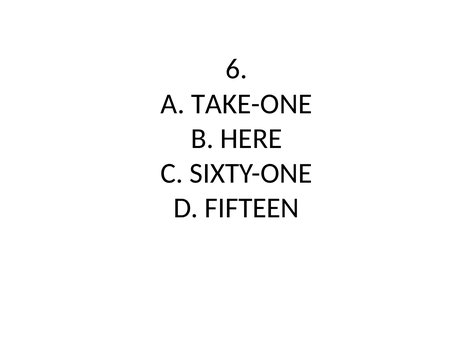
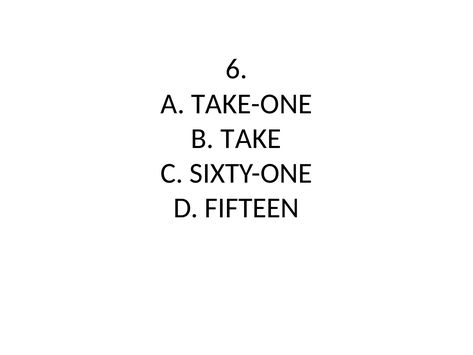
HERE: HERE -> TAKE
